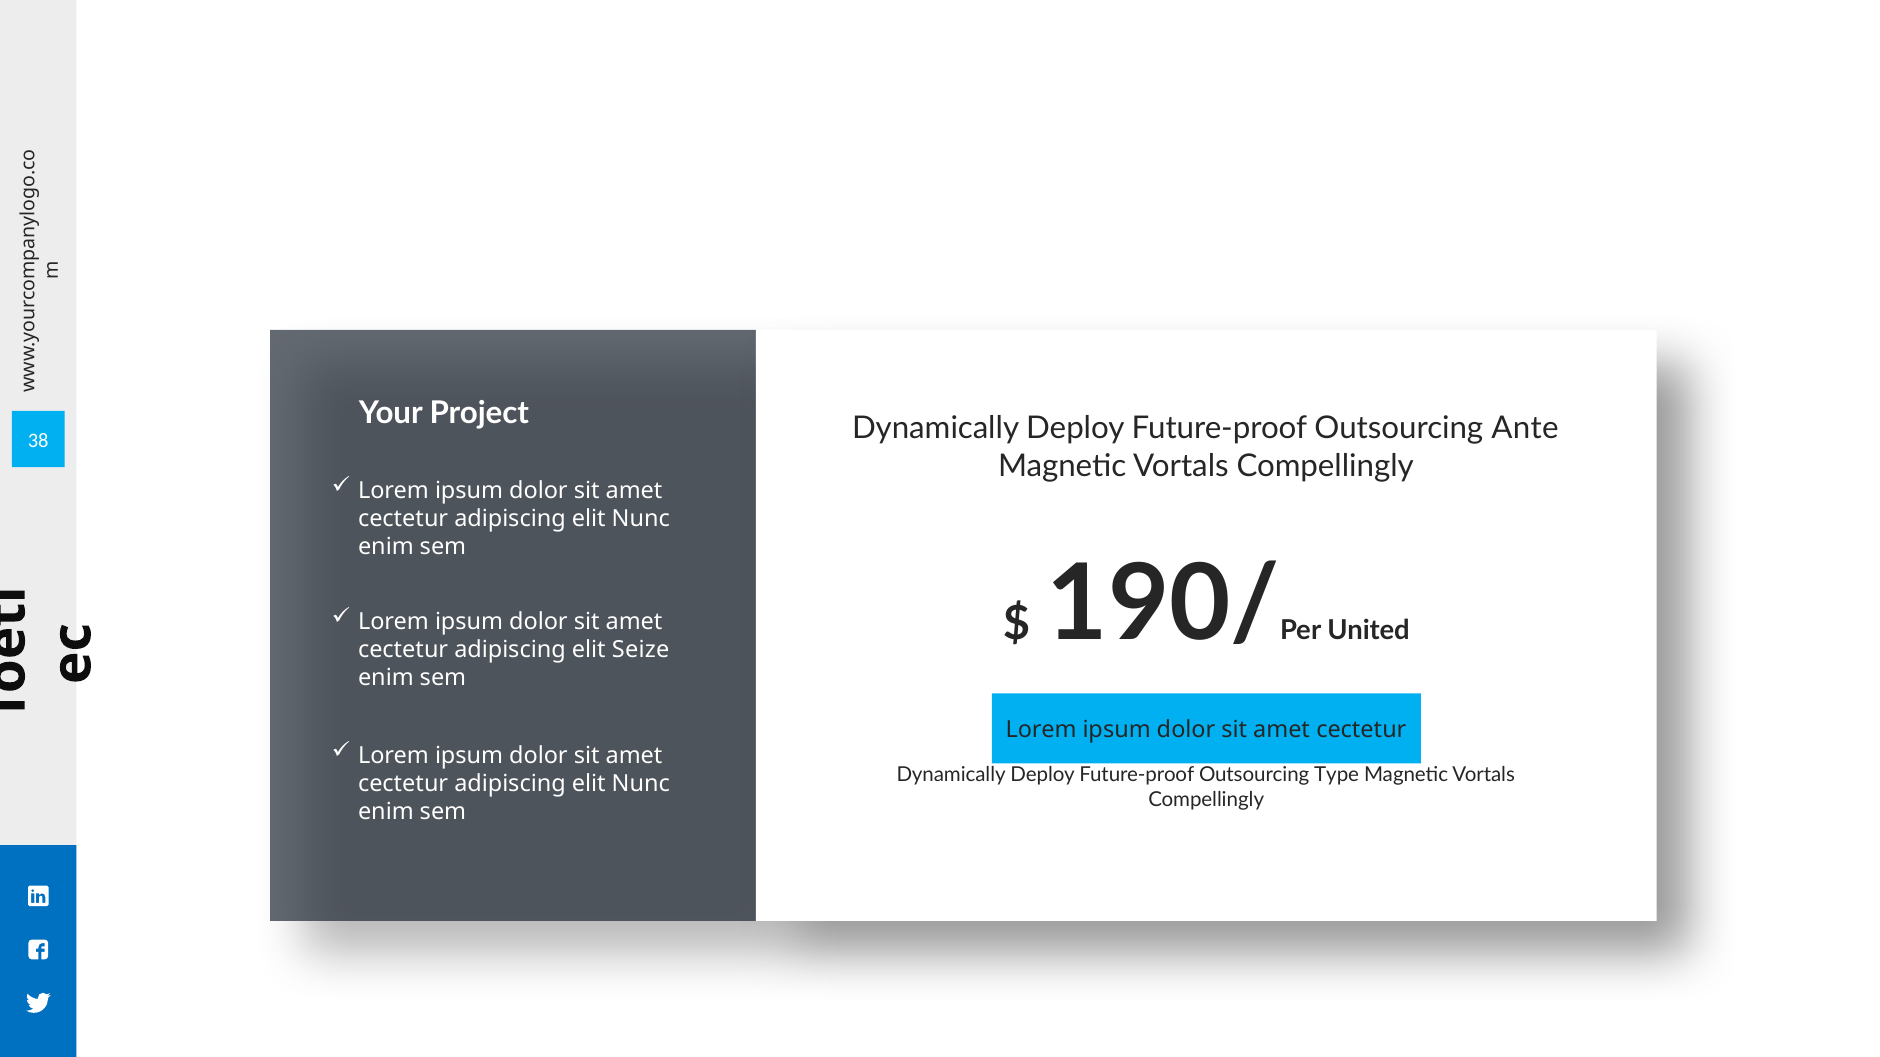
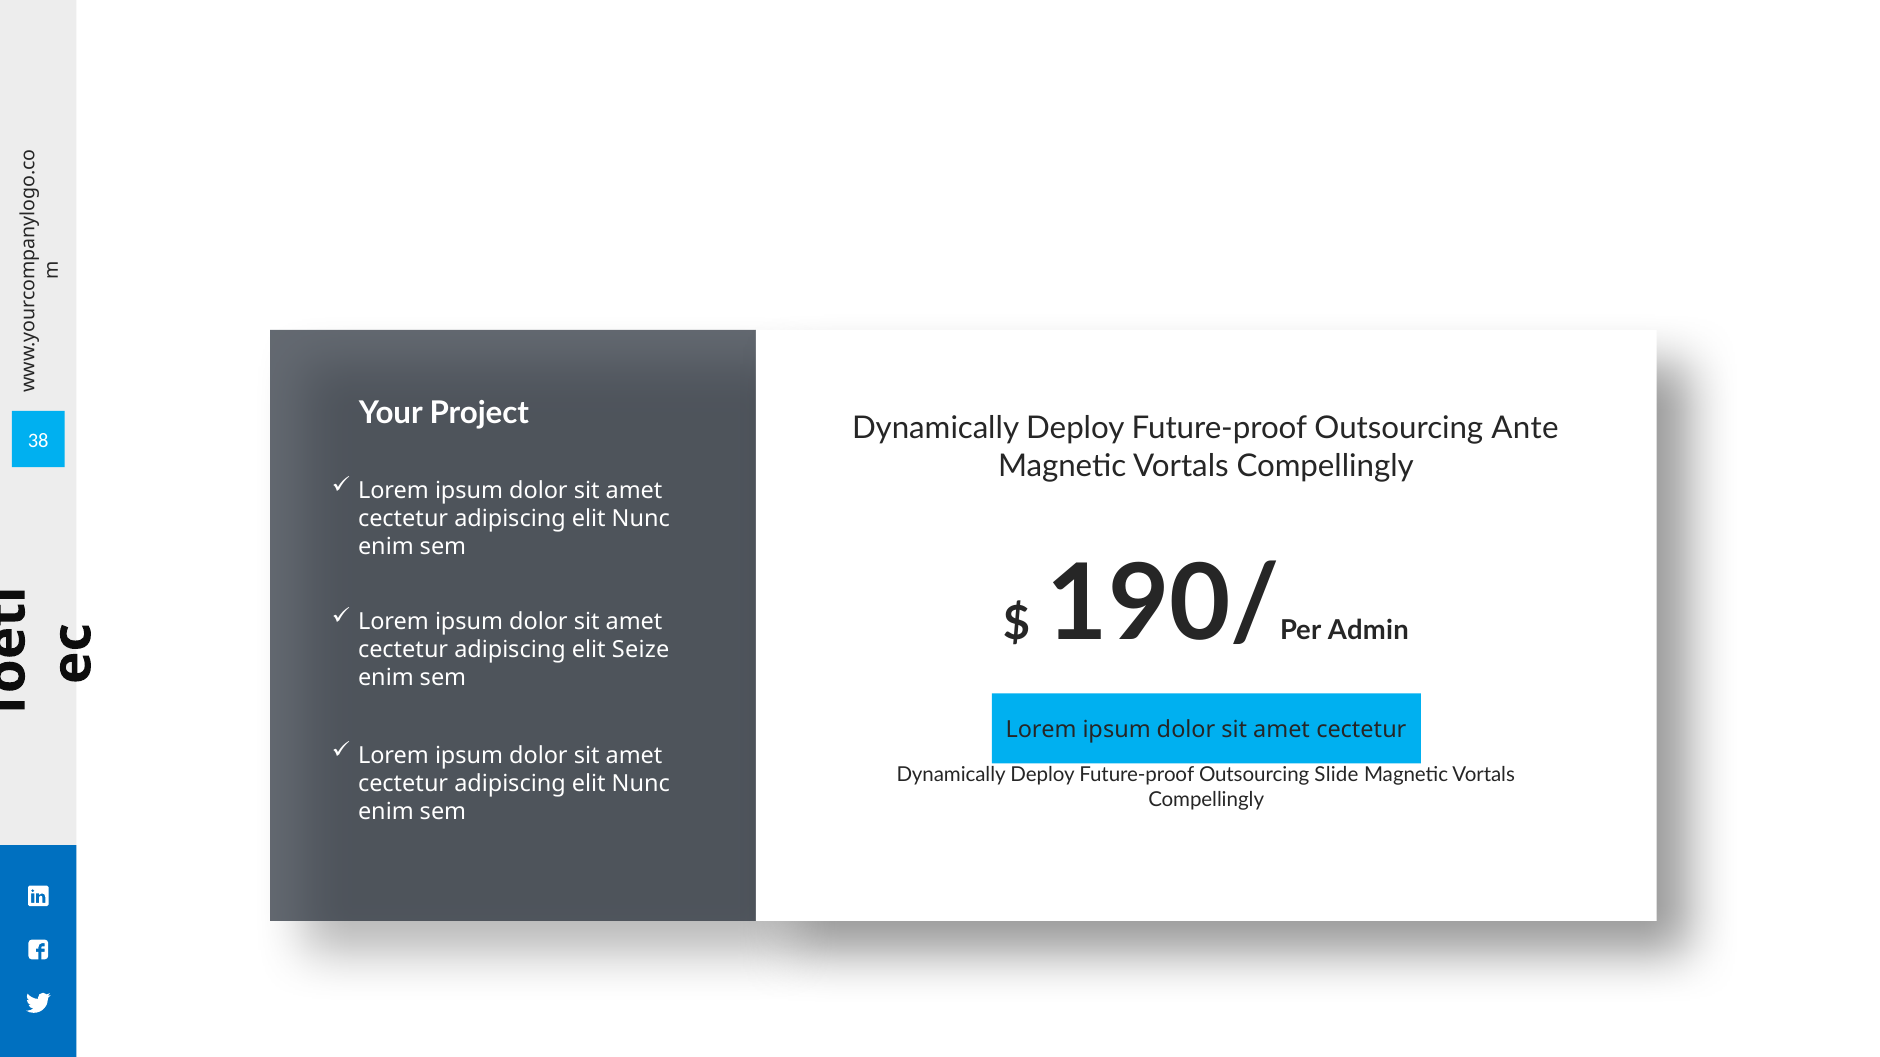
United: United -> Admin
Type: Type -> Slide
